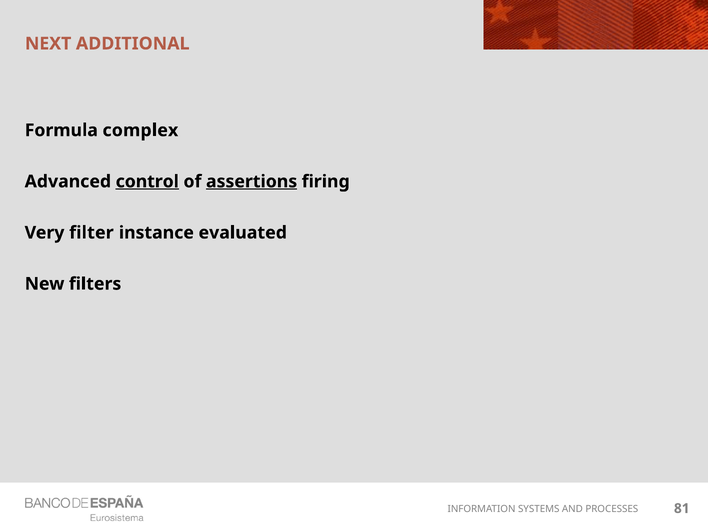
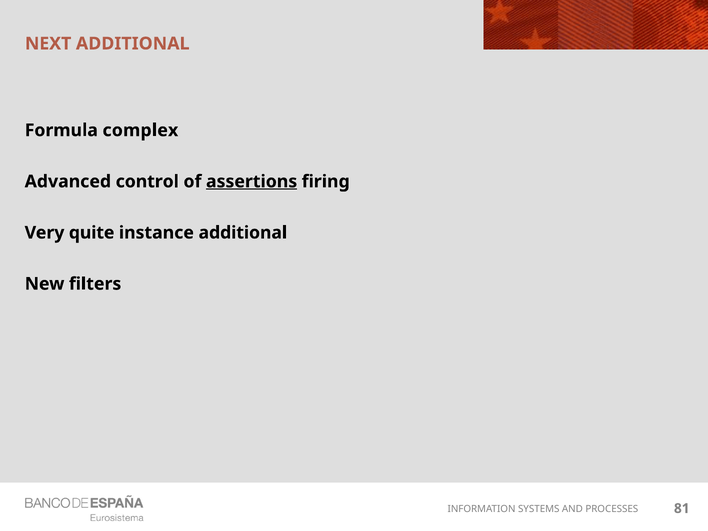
control underline: present -> none
filter: filter -> quite
instance evaluated: evaluated -> additional
